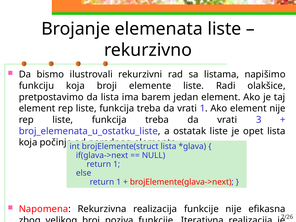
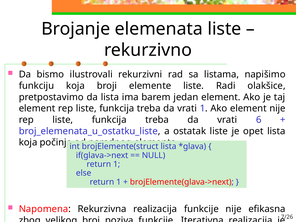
3: 3 -> 6
